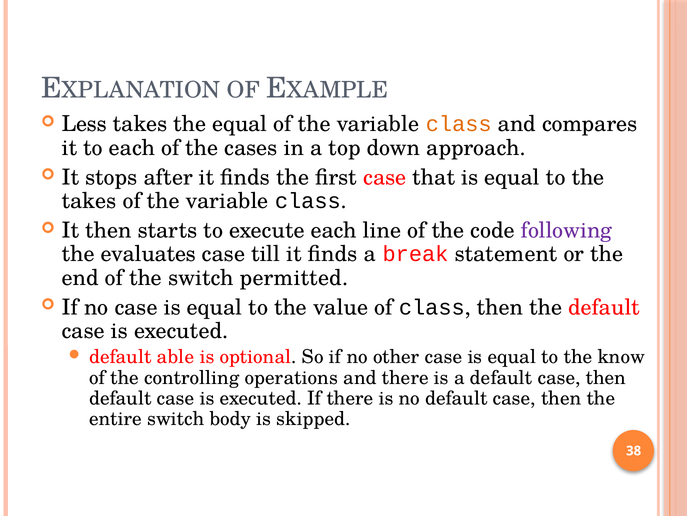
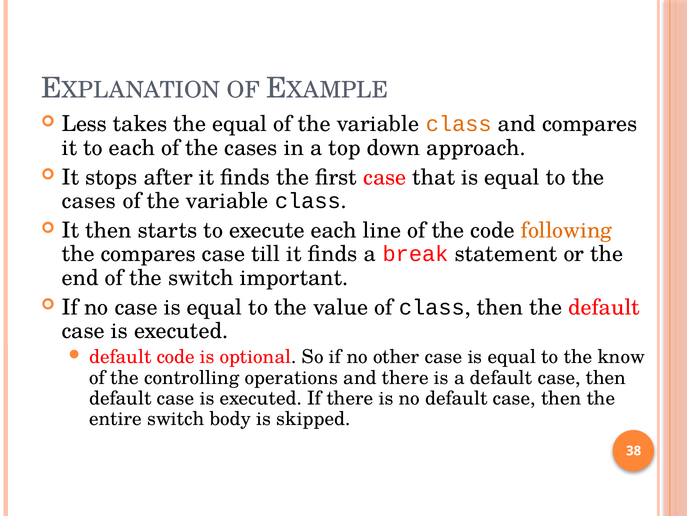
takes at (89, 201): takes -> cases
following colour: purple -> orange
the evaluates: evaluates -> compares
permitted: permitted -> important
default able: able -> code
